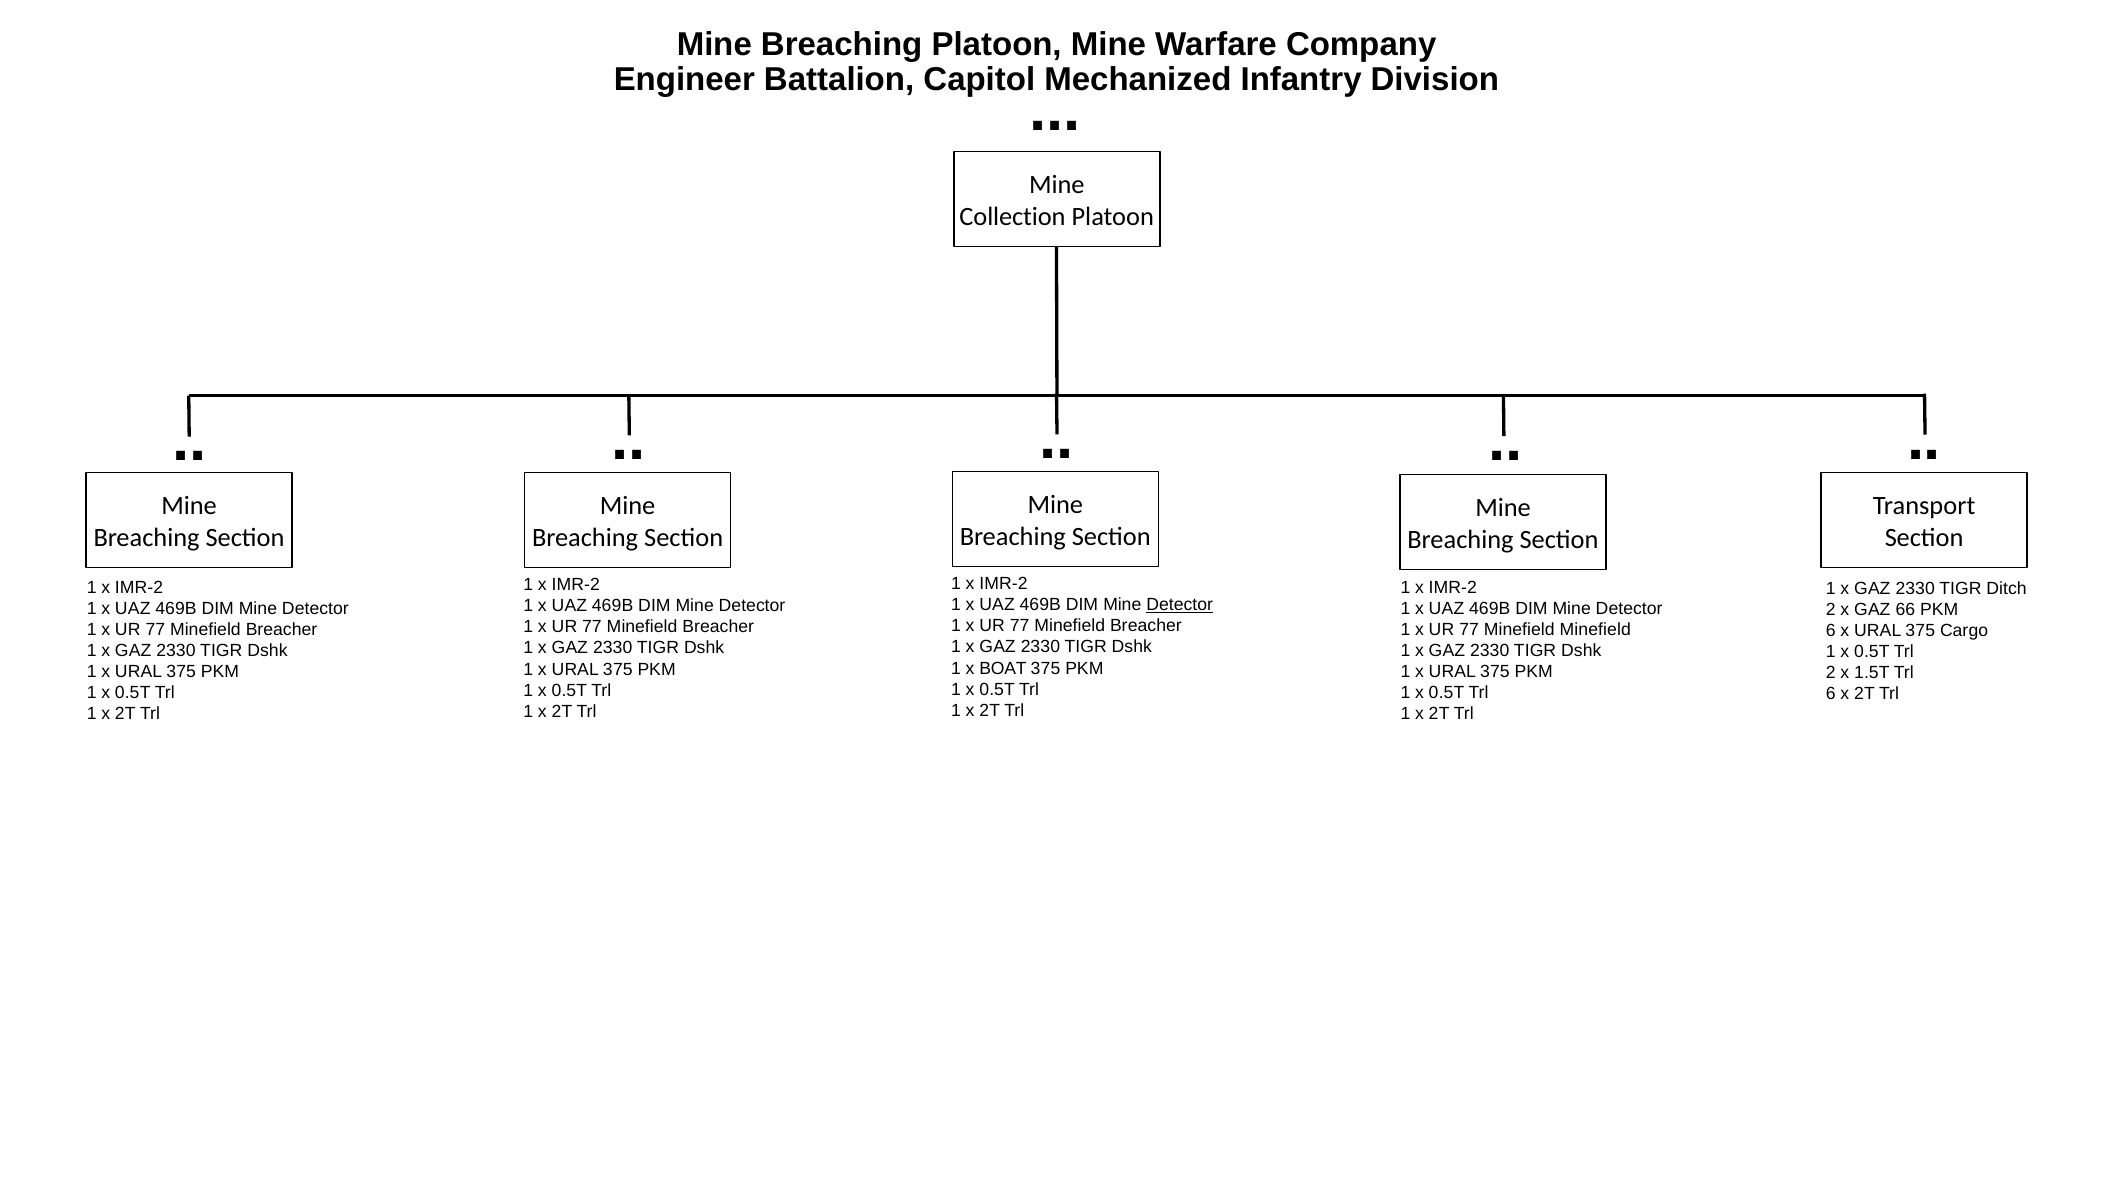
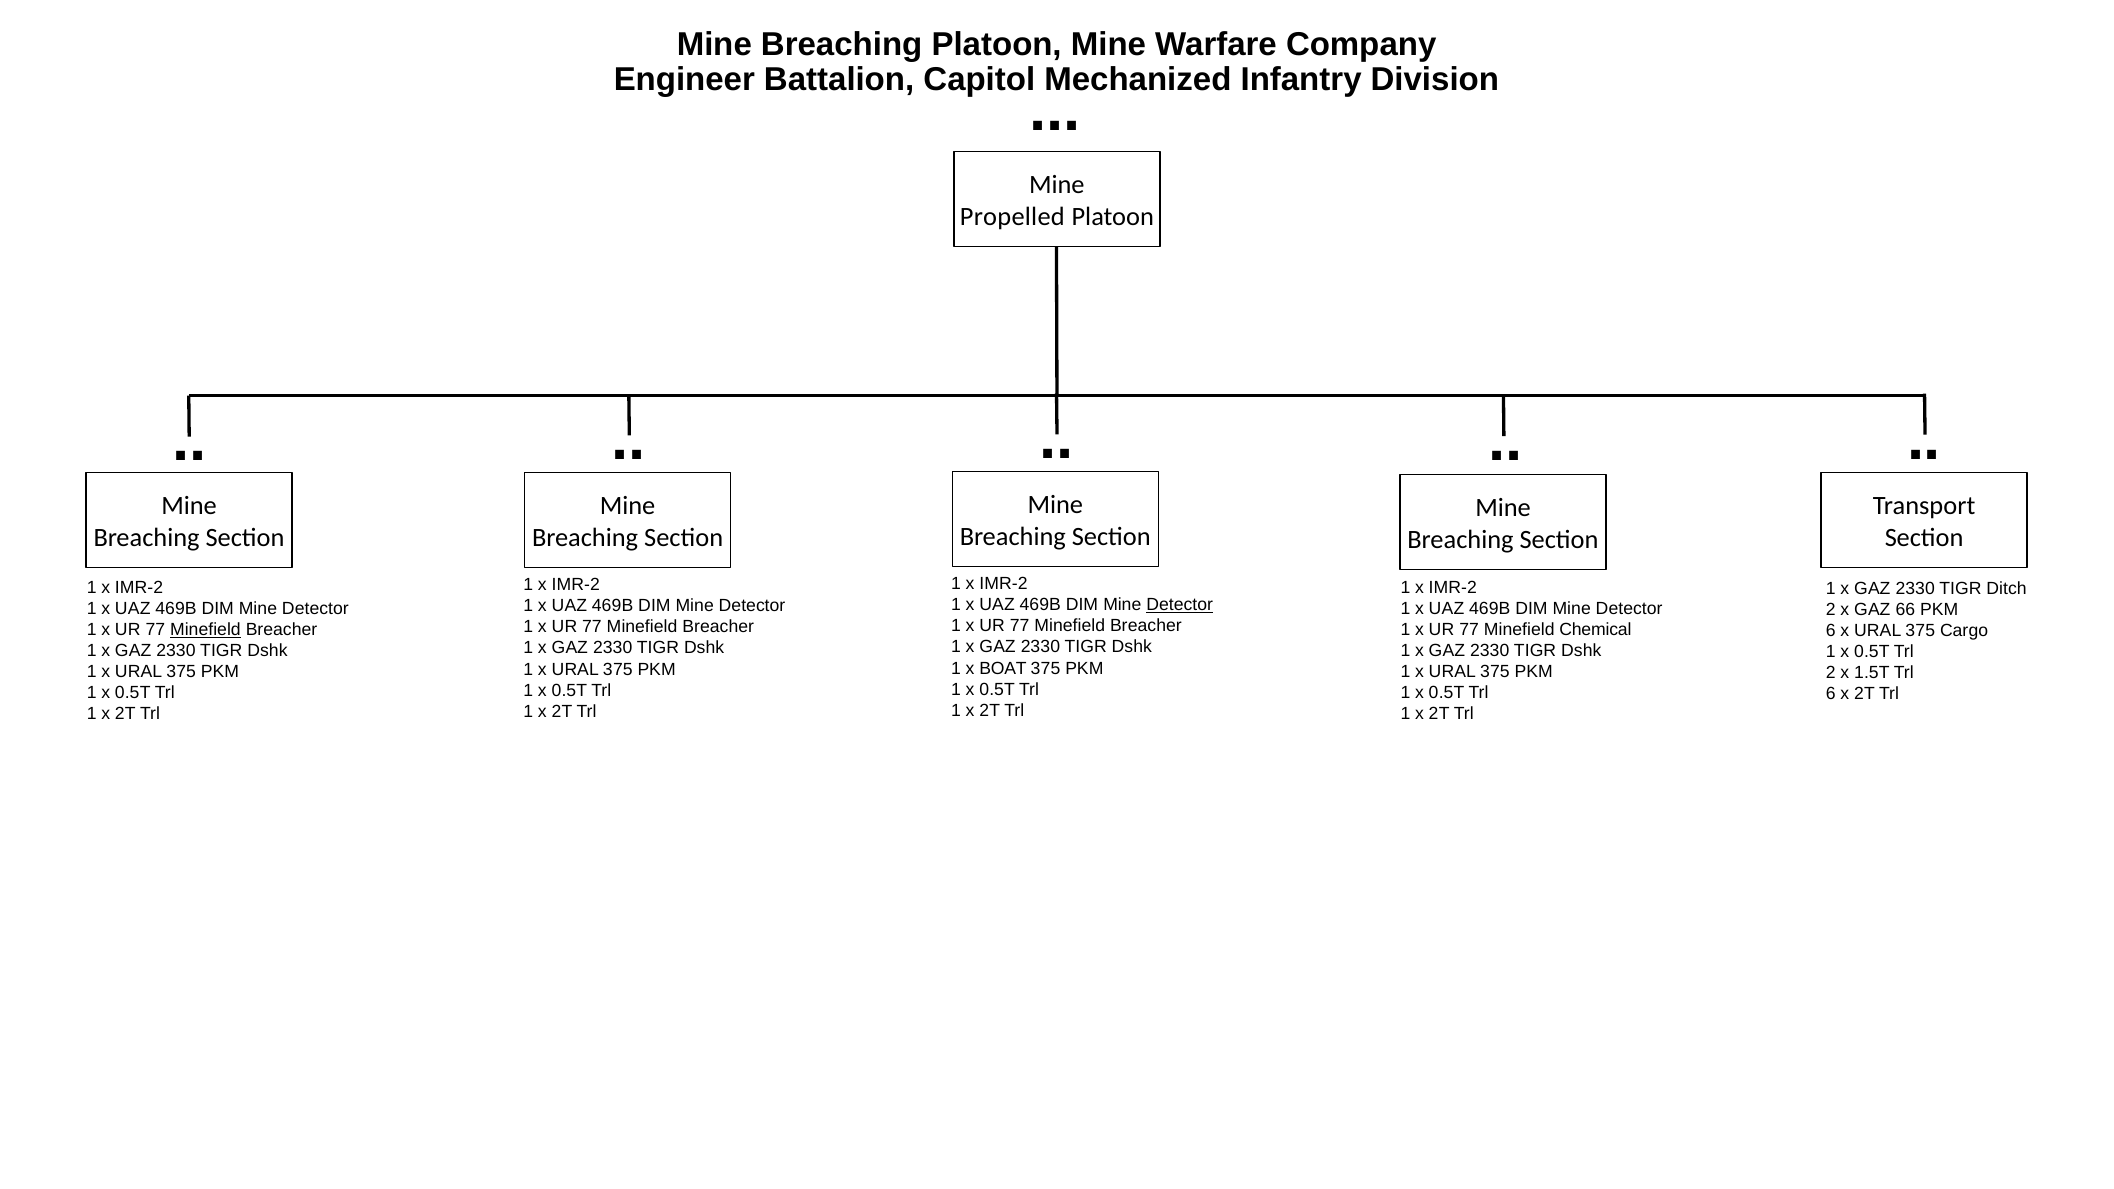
Collection: Collection -> Propelled
Minefield at (205, 630) underline: none -> present
Minefield Minefield: Minefield -> Chemical
